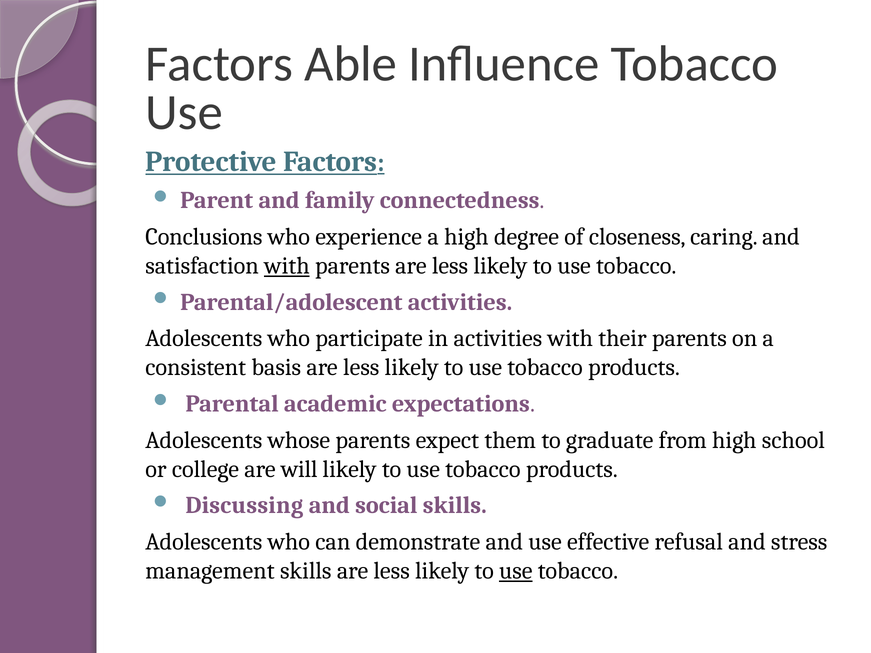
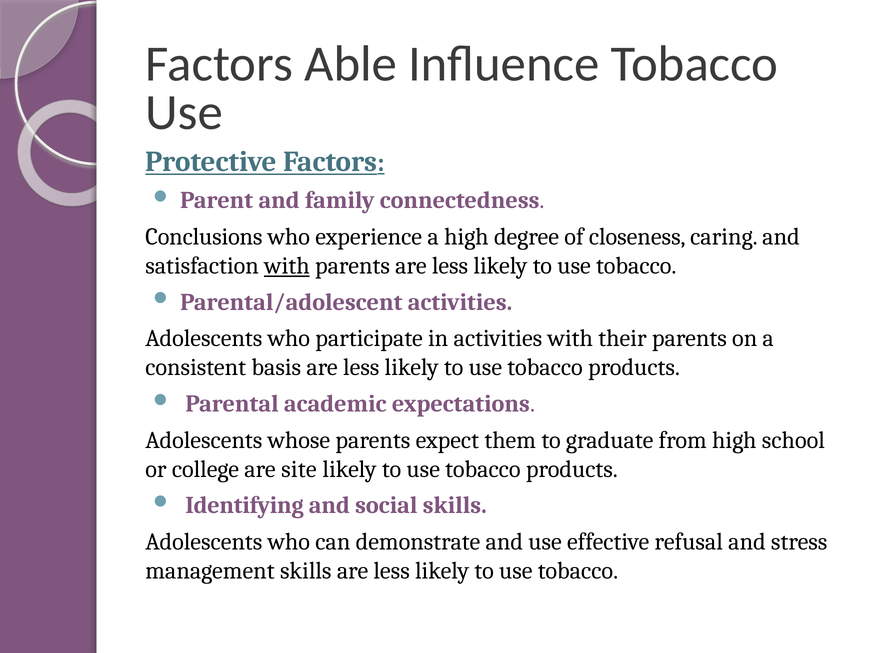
will: will -> site
Discussing: Discussing -> Identifying
use at (516, 571) underline: present -> none
